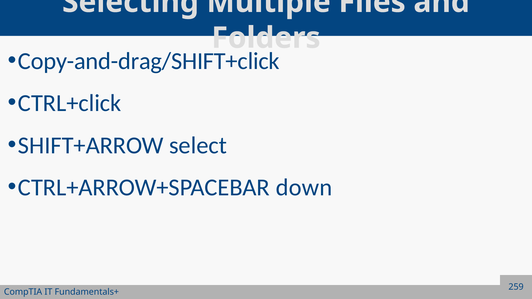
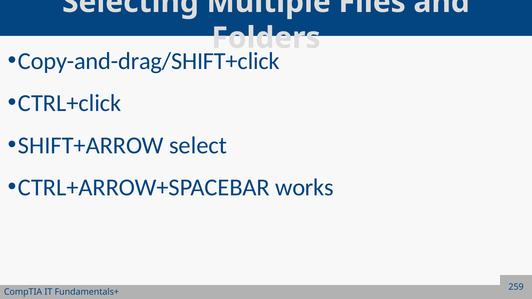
down: down -> works
